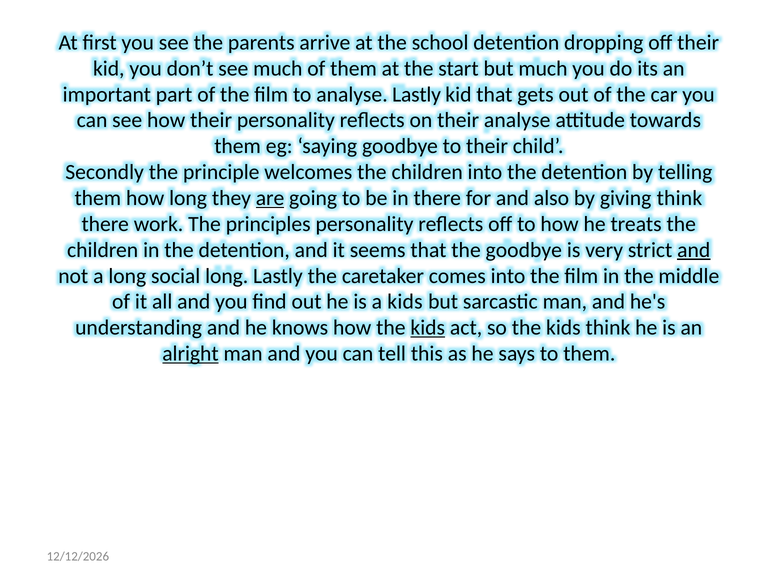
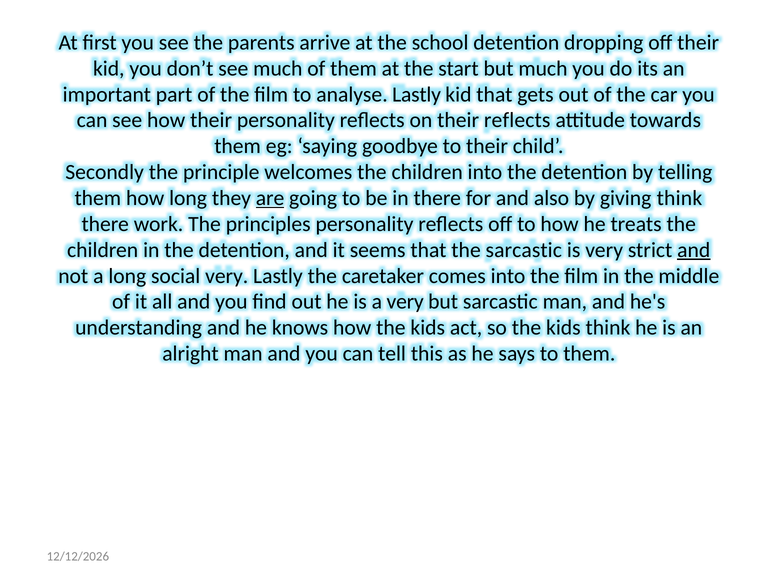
their analyse: analyse -> reflects
the goodbye: goodbye -> sarcastic
social long: long -> very
a kids: kids -> very
kids at (428, 328) underline: present -> none
alright underline: present -> none
